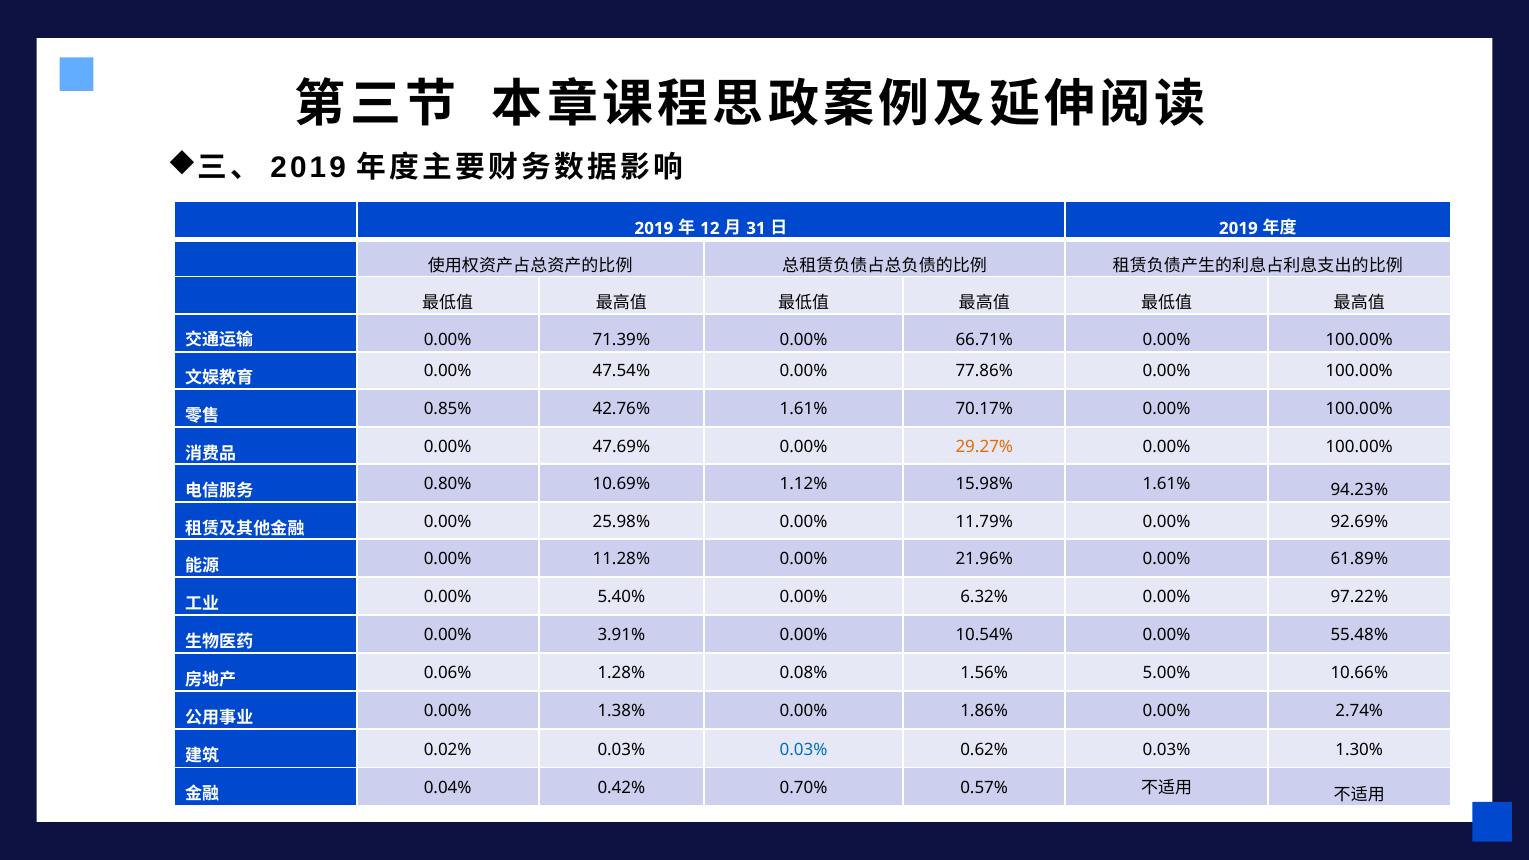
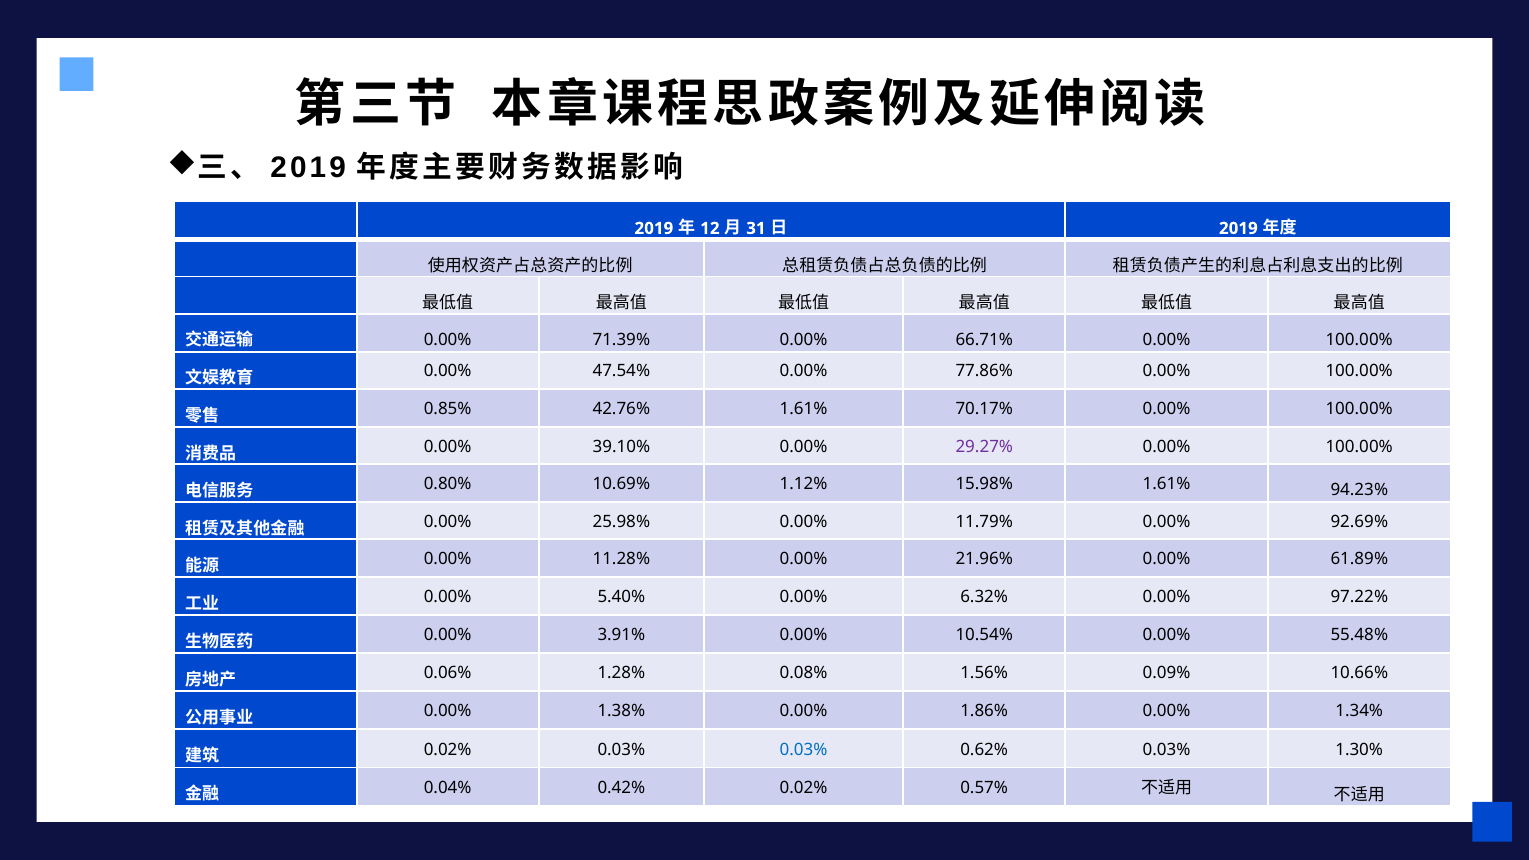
47.69%: 47.69% -> 39.10%
29.27% colour: orange -> purple
5.00%: 5.00% -> 0.09%
2.74%: 2.74% -> 1.34%
0.42% 0.70%: 0.70% -> 0.02%
